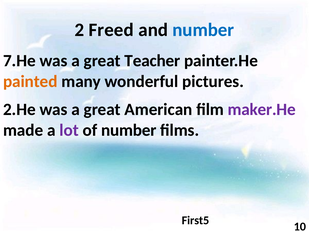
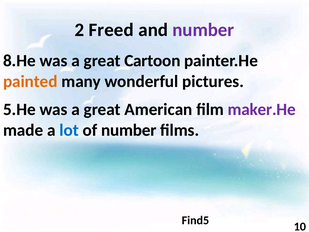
number at (203, 30) colour: blue -> purple
7.He: 7.He -> 8.He
Teacher: Teacher -> Cartoon
2.He: 2.He -> 5.He
lot colour: purple -> blue
First5: First5 -> Find5
